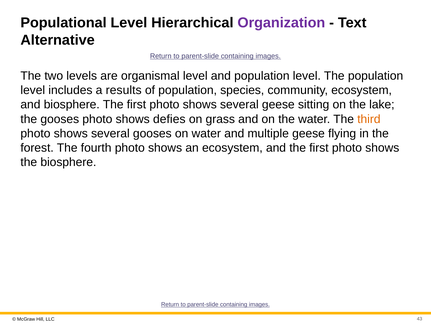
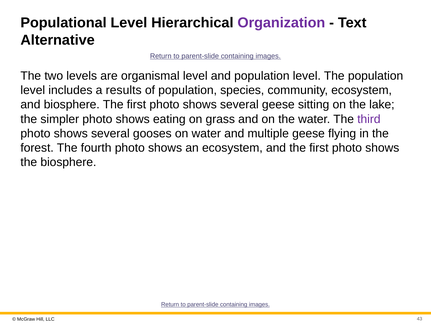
the gooses: gooses -> simpler
defies: defies -> eating
third colour: orange -> purple
